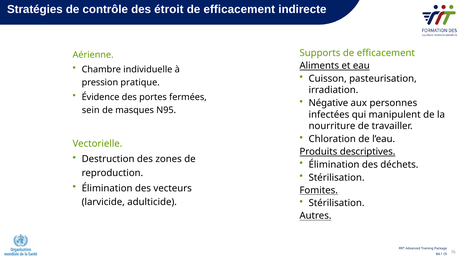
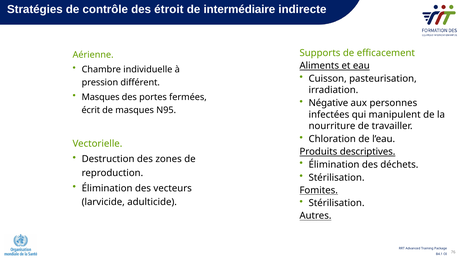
efficacement at (239, 9): efficacement -> intermédiaire
pratique: pratique -> différent
Évidence at (101, 97): Évidence -> Masques
sein: sein -> écrit
